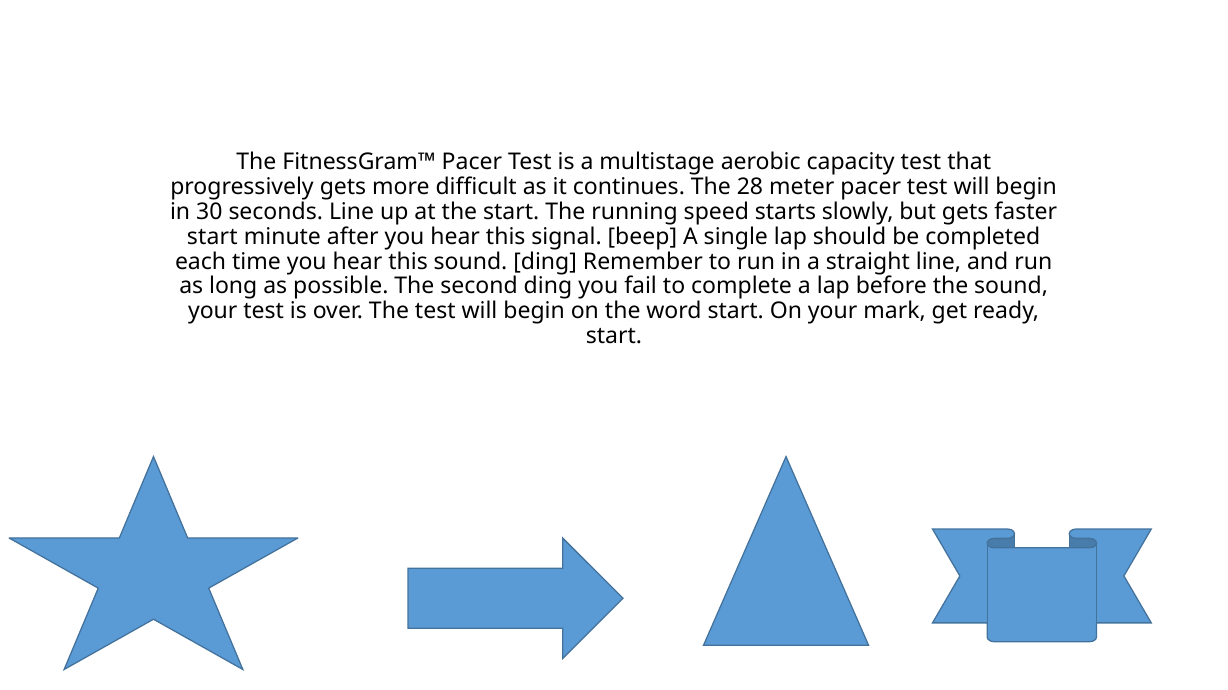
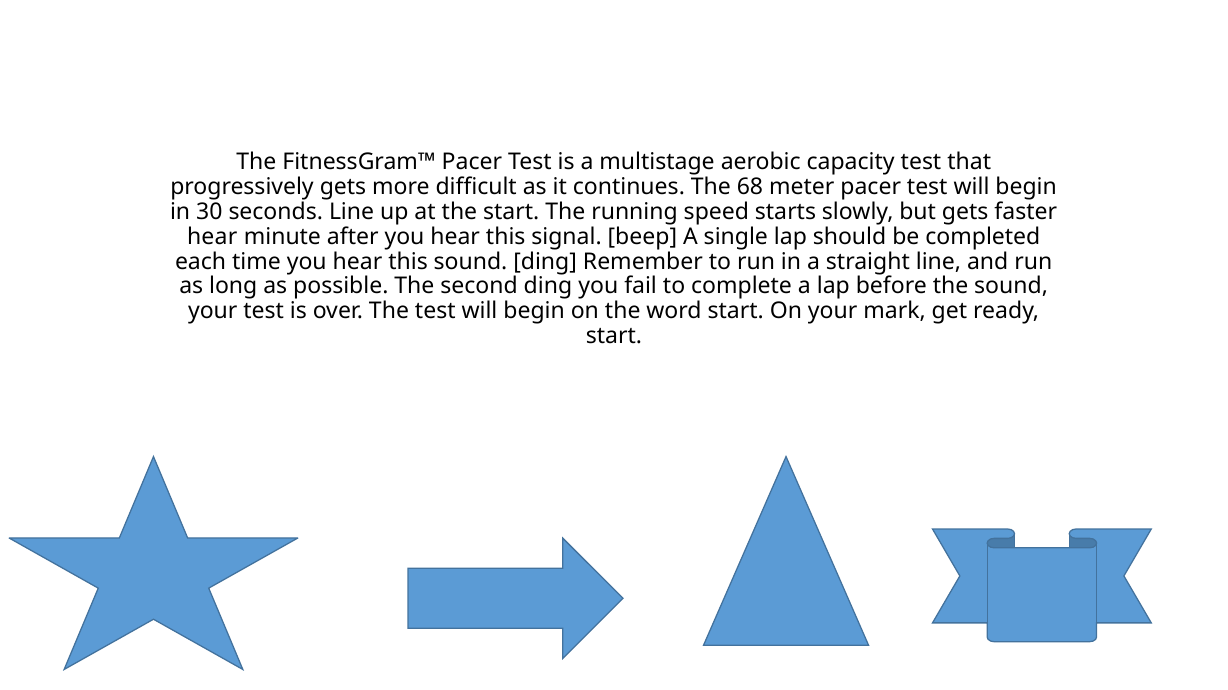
28: 28 -> 68
start at (212, 237): start -> hear
